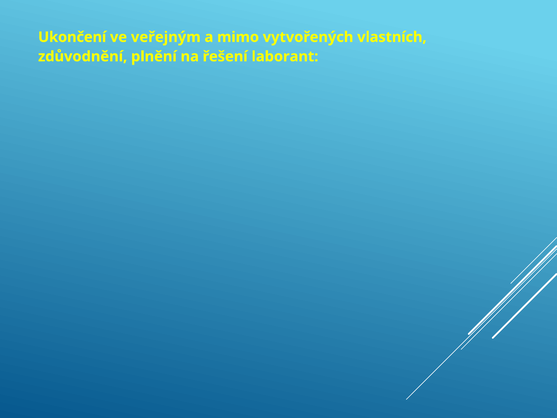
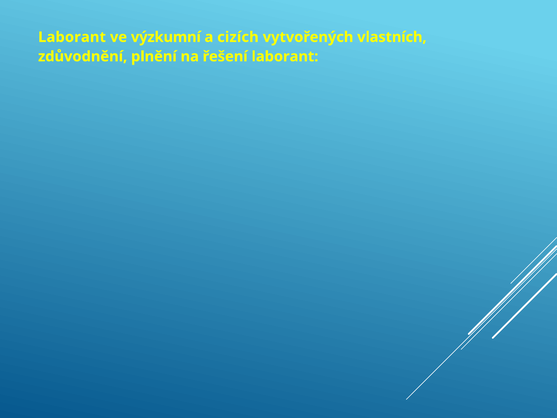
Ukončení at (72, 37): Ukončení -> Laborant
veřejným: veřejným -> výzkumní
mimo: mimo -> cizích
